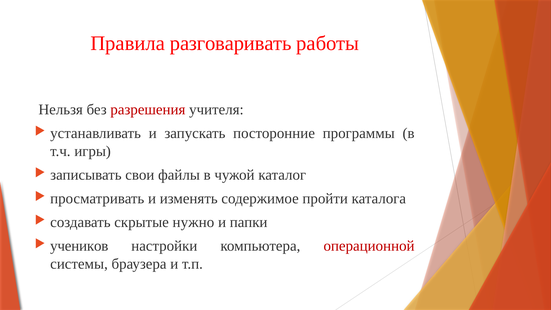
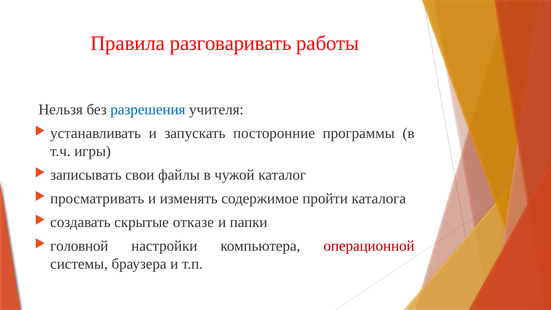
разрешения colour: red -> blue
нужно: нужно -> отказе
учеников: учеников -> головной
